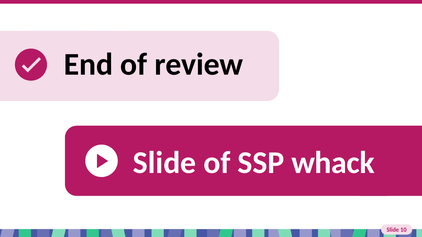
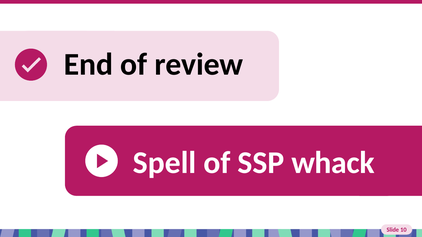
Slide at (165, 163): Slide -> Spell
